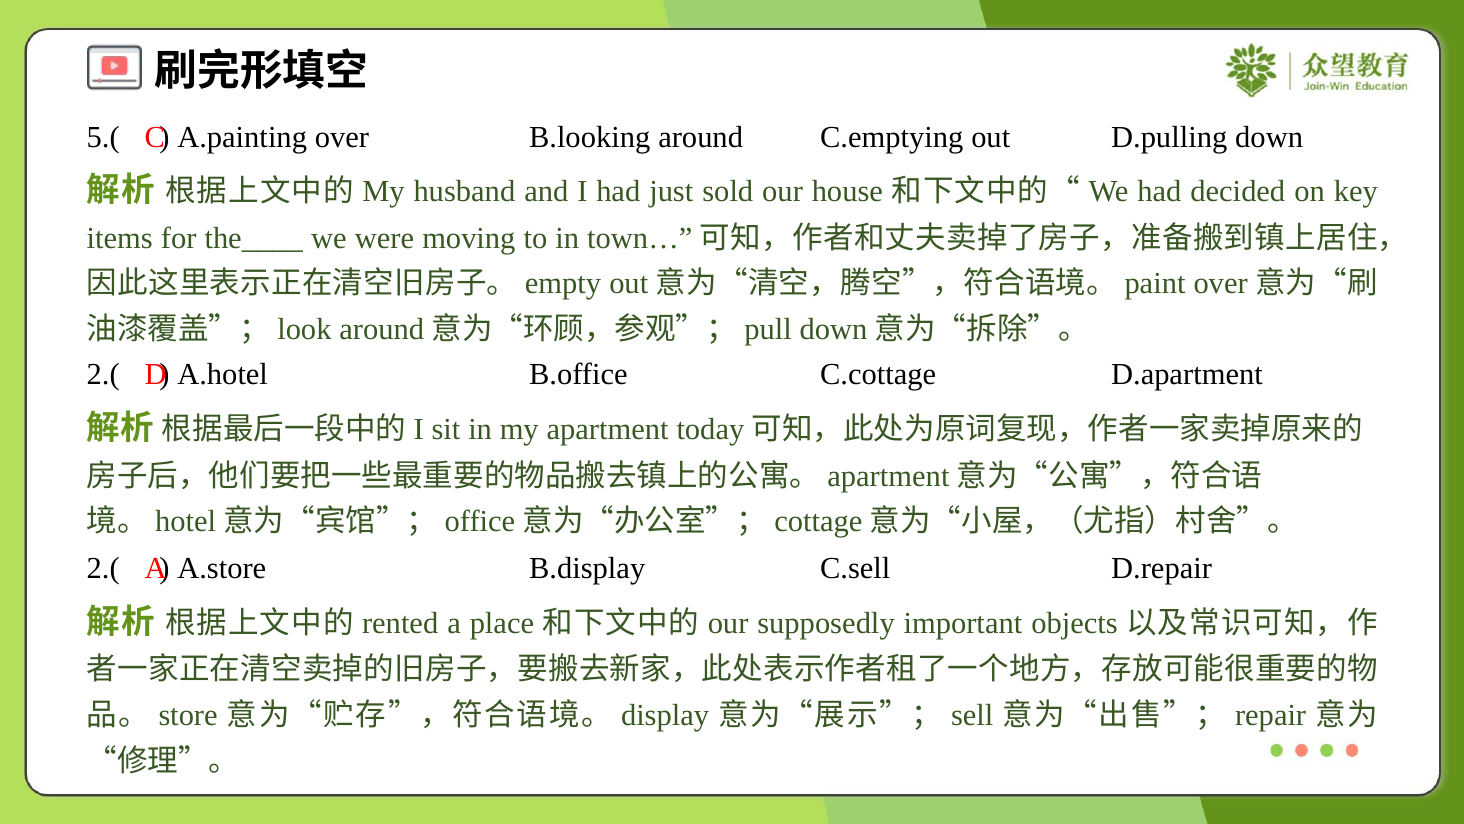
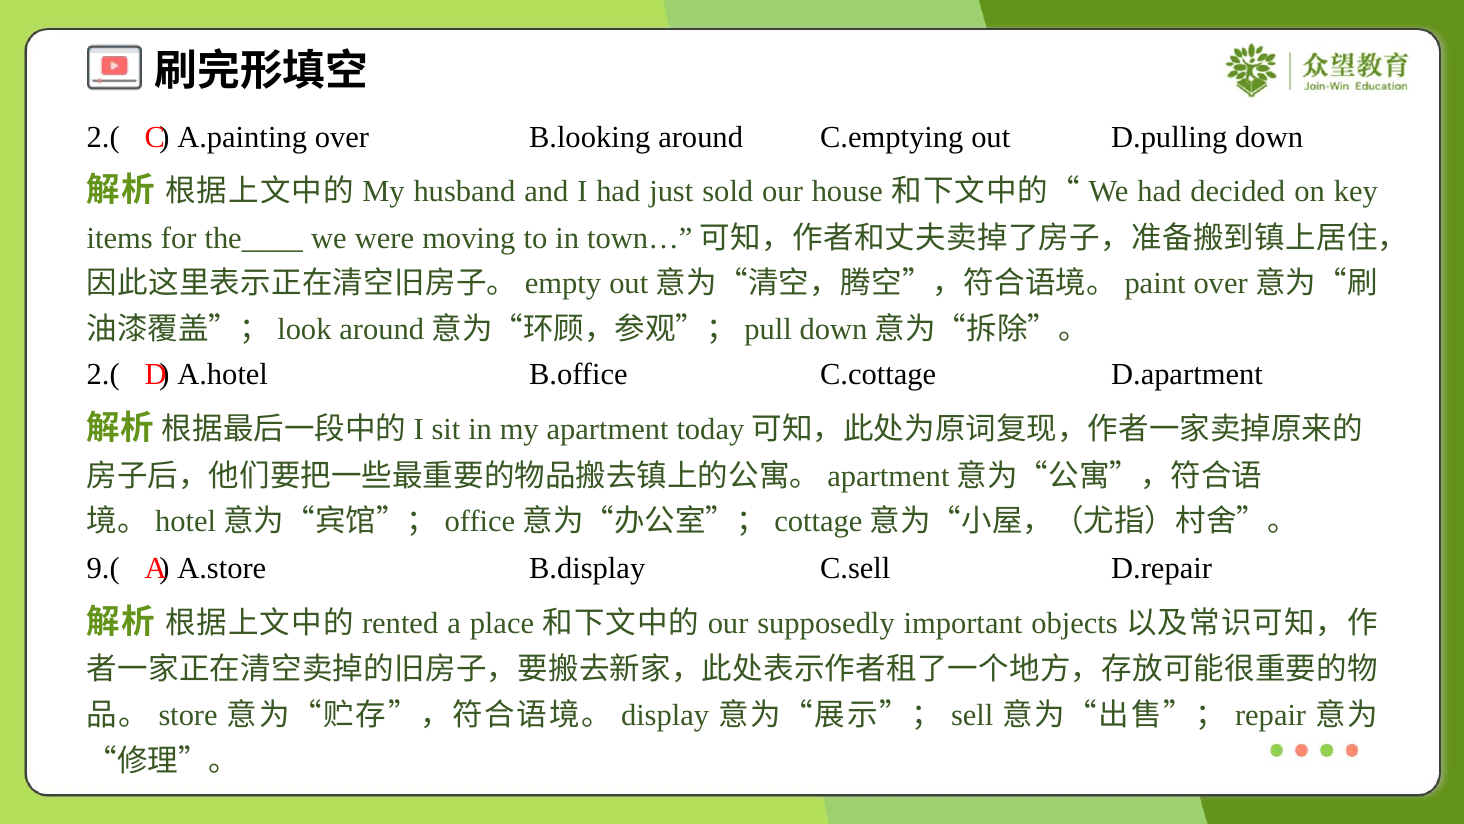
5.( at (103, 137): 5.( -> 2.(
2.( at (103, 568): 2.( -> 9.(
